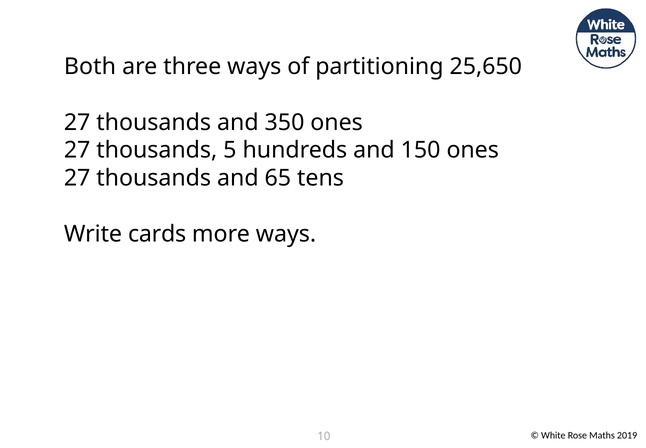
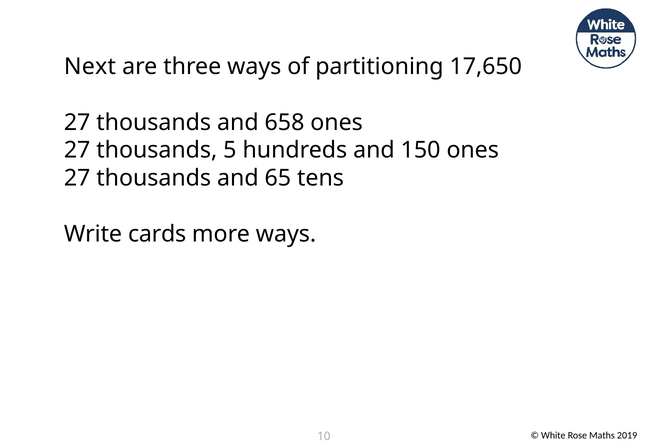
Both: Both -> Next
25,650: 25,650 -> 17,650
350: 350 -> 658
